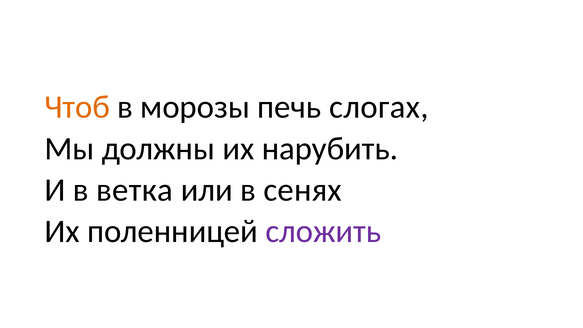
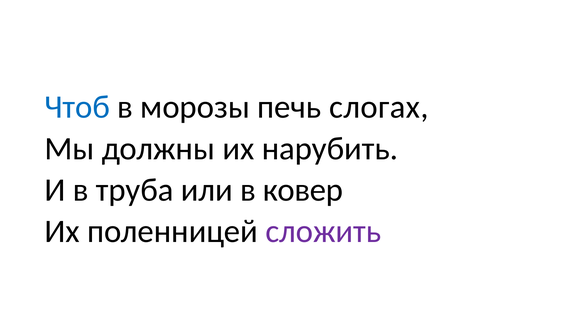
Чтоб colour: orange -> blue
ветка: ветка -> труба
сенях: сенях -> ковер
